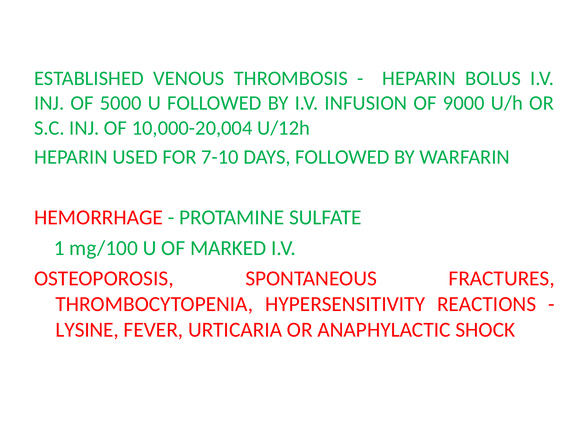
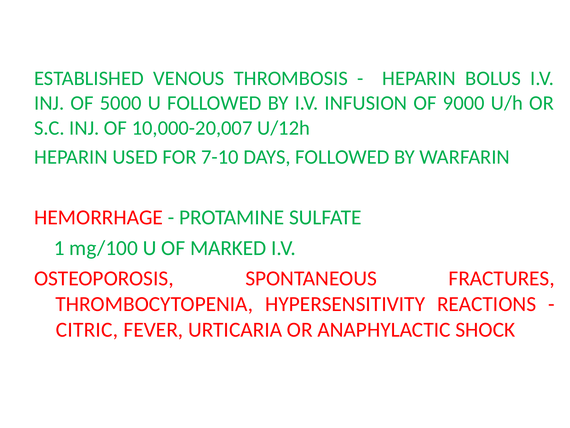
10,000-20,004: 10,000-20,004 -> 10,000-20,007
LYSINE: LYSINE -> CITRIC
